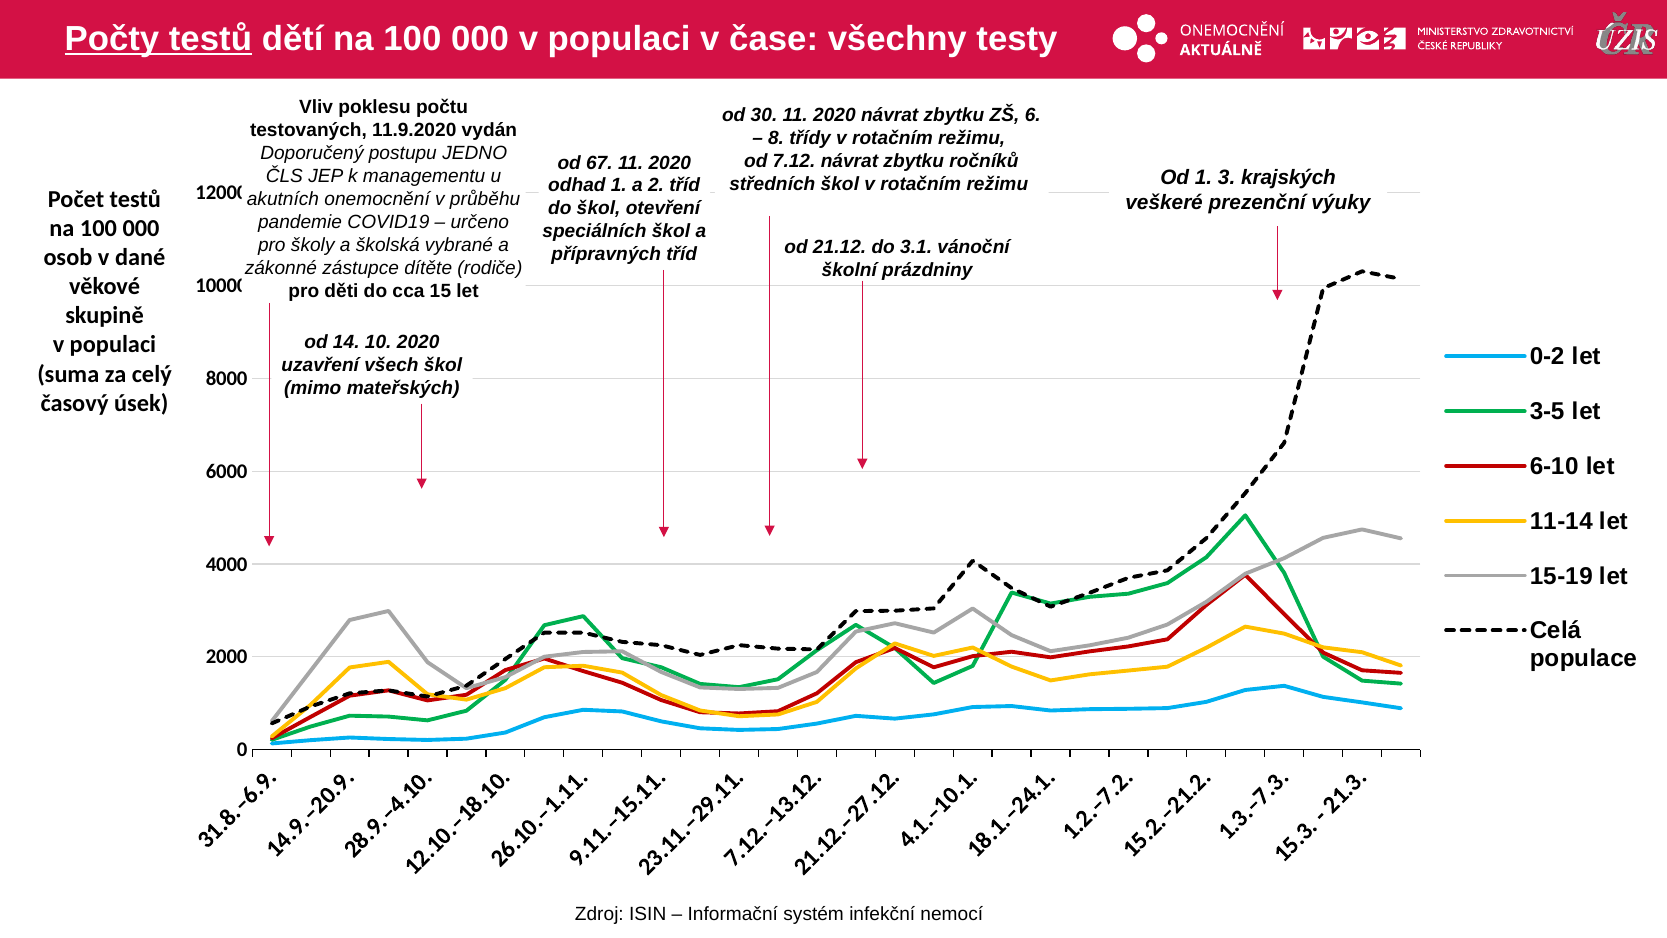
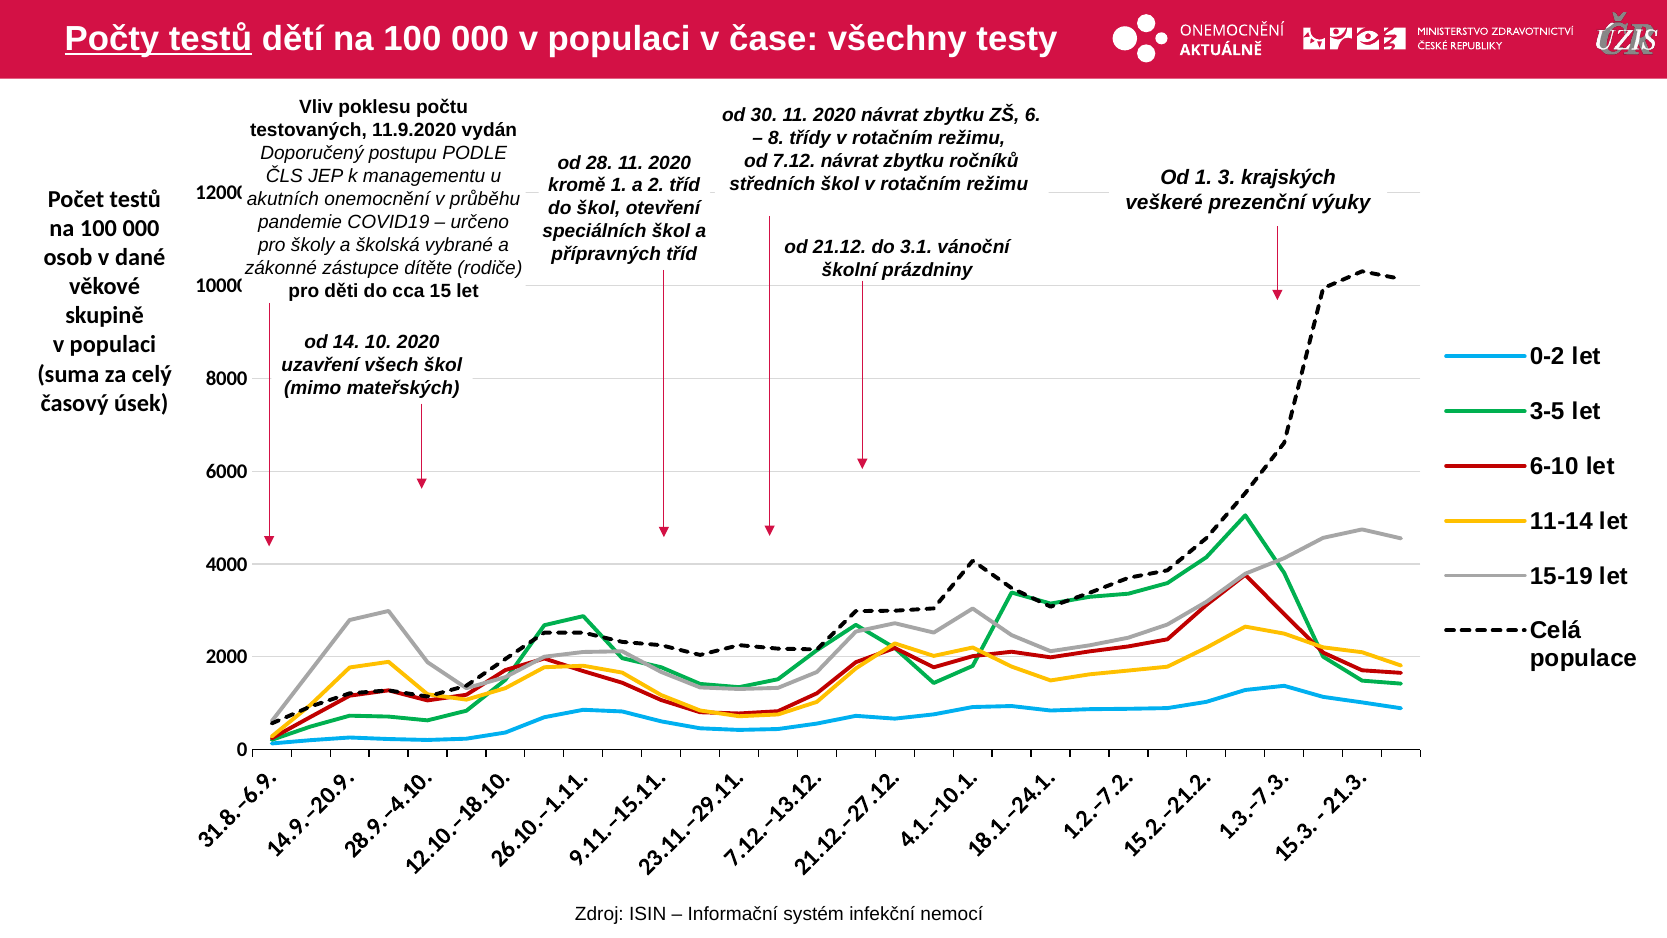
JEDNO: JEDNO -> PODLE
67: 67 -> 28
odhad: odhad -> kromě
